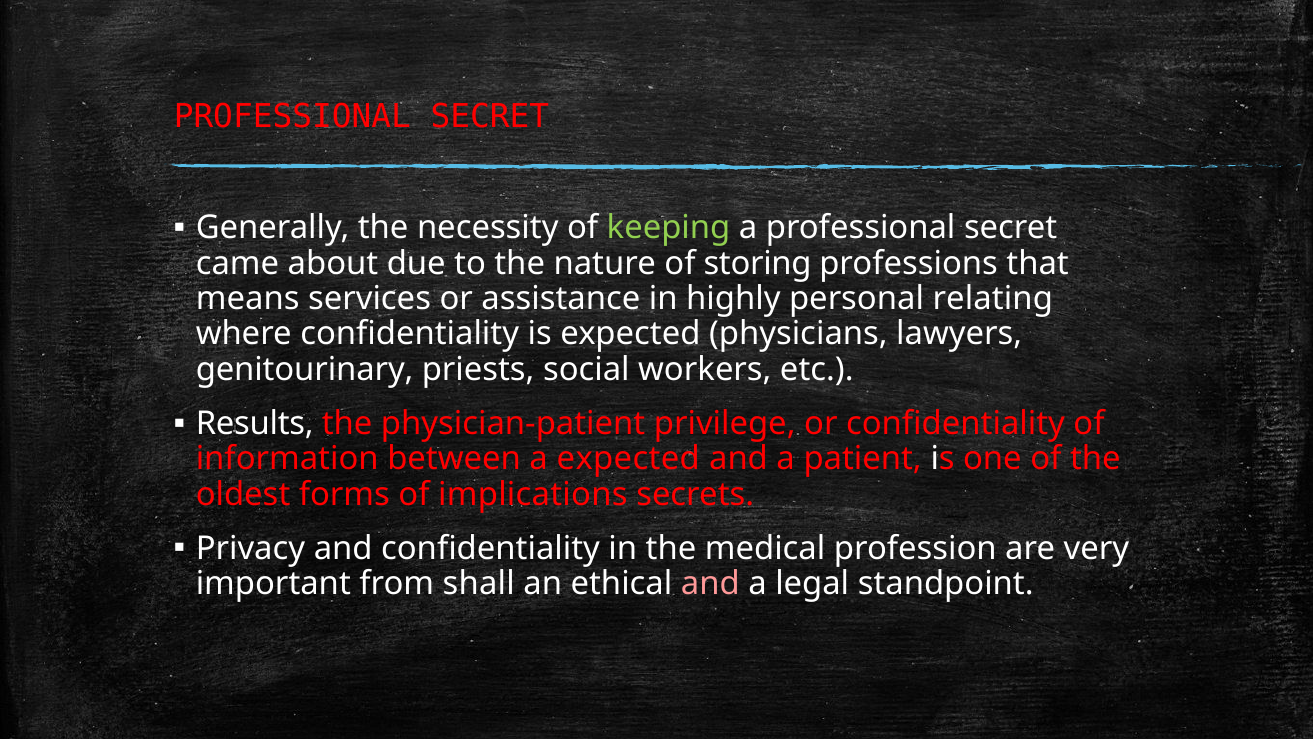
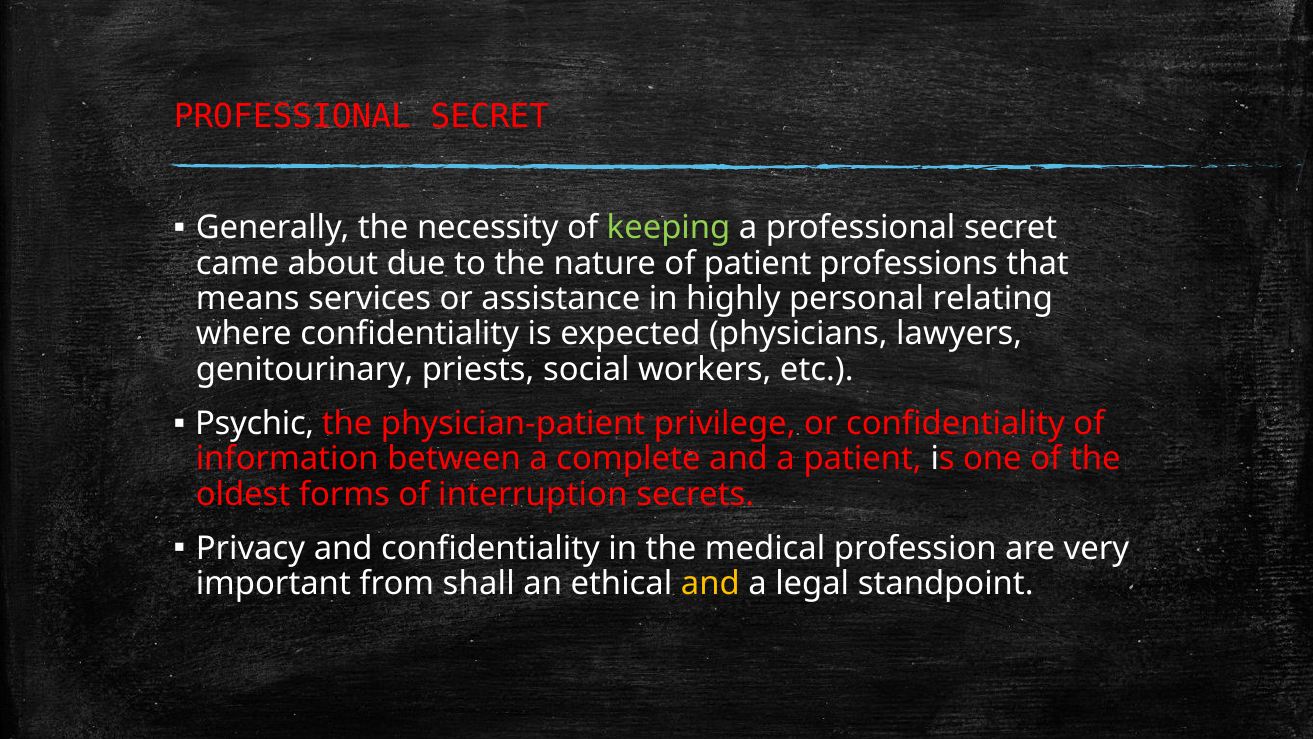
of storing: storing -> patient
Results: Results -> Psychic
a expected: expected -> complete
implications: implications -> interruption
and at (710, 583) colour: pink -> yellow
